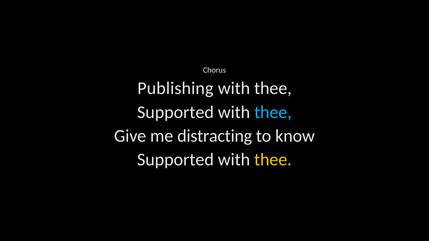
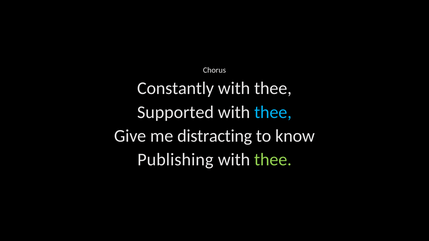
Publishing: Publishing -> Constantly
Supported at (175, 160): Supported -> Publishing
thee at (273, 160) colour: yellow -> light green
